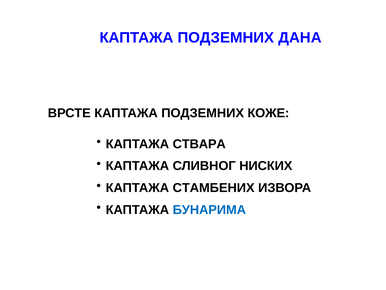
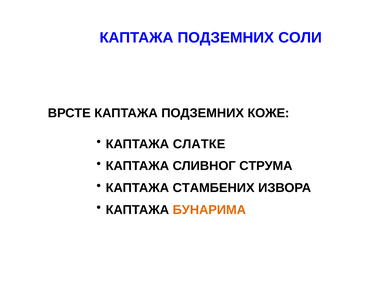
ДАНА: ДАНА -> СОЛИ
СТВАРА: СТВАРА -> СЛАТКЕ
НИСКИХ: НИСКИХ -> СТРУМА
БУНАРИМА colour: blue -> orange
